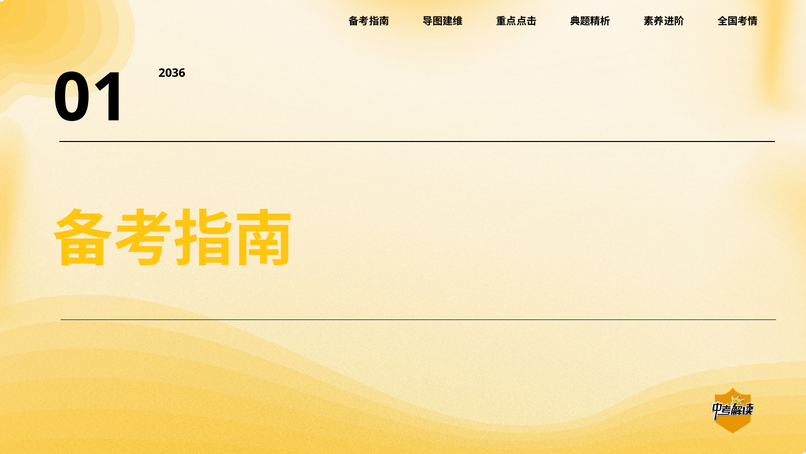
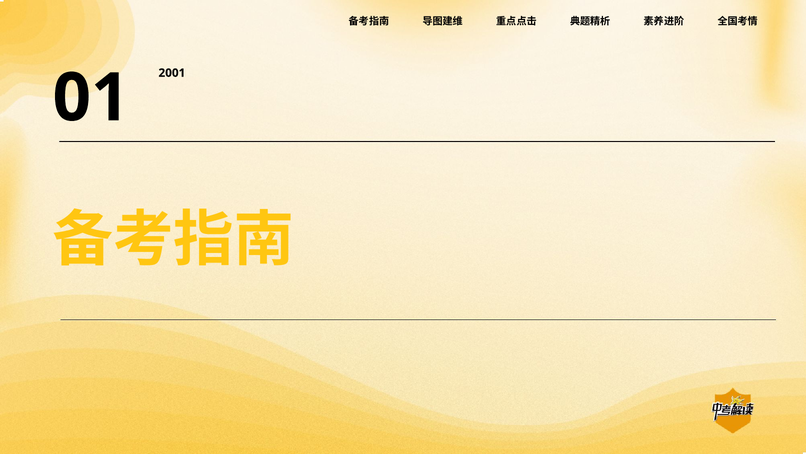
2036: 2036 -> 2001
